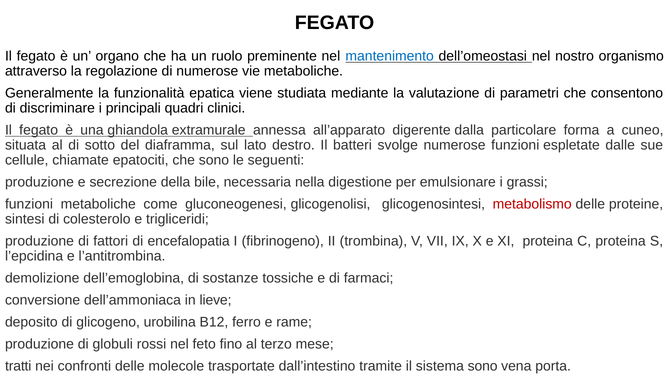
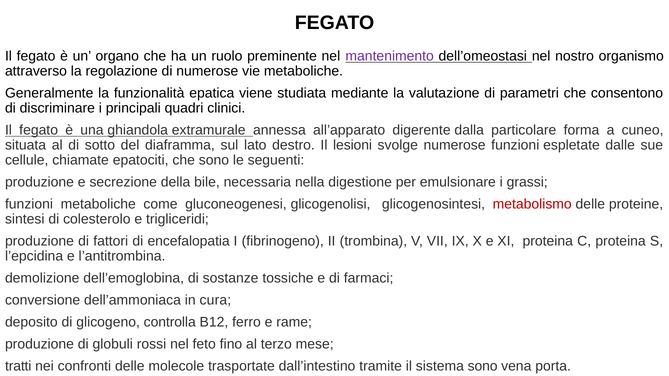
mantenimento colour: blue -> purple
batteri: batteri -> lesioni
lieve: lieve -> cura
urobilina: urobilina -> controlla
